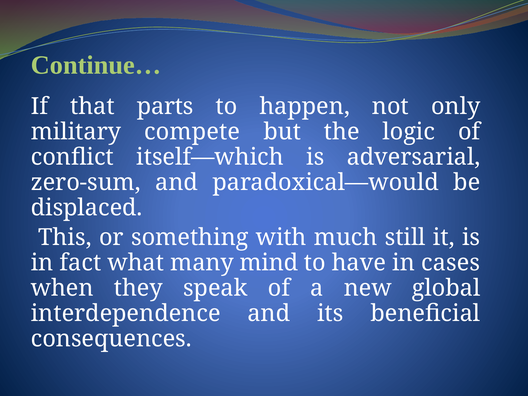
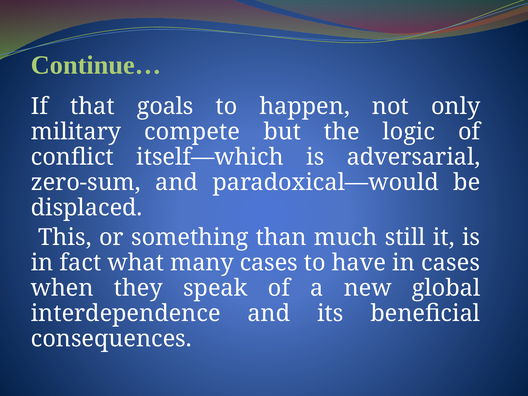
parts: parts -> goals
with: with -> than
many mind: mind -> cases
